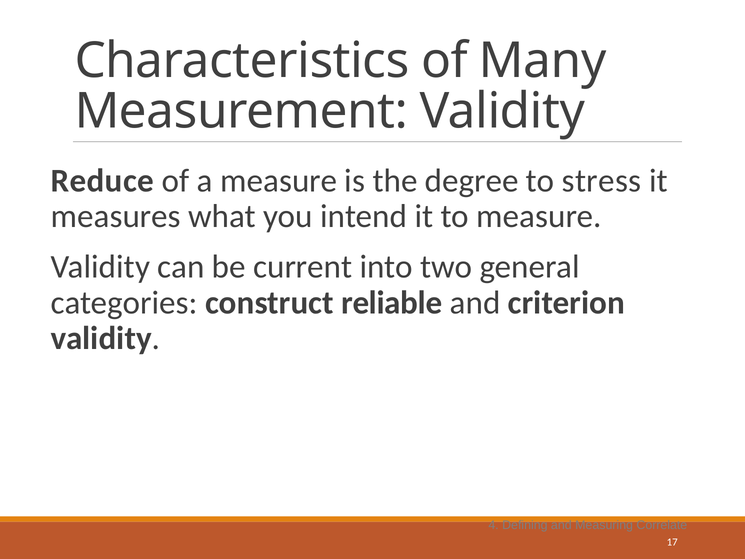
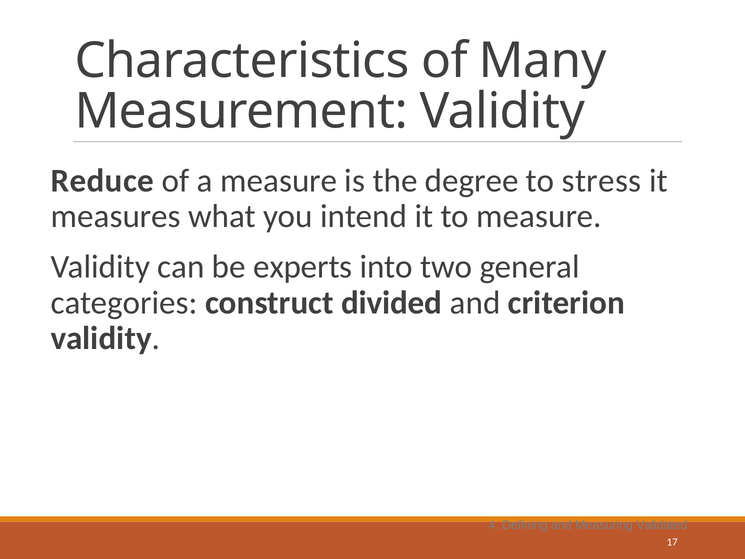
current: current -> experts
reliable: reliable -> divided
Correlate: Correlate -> Validated
